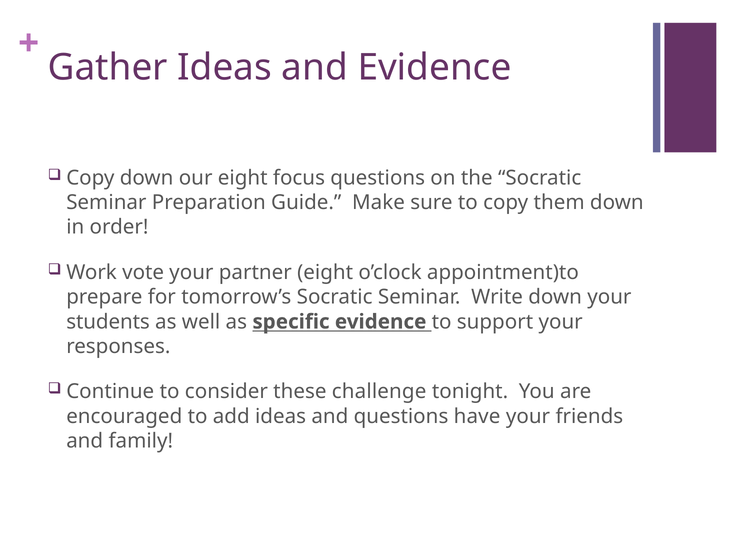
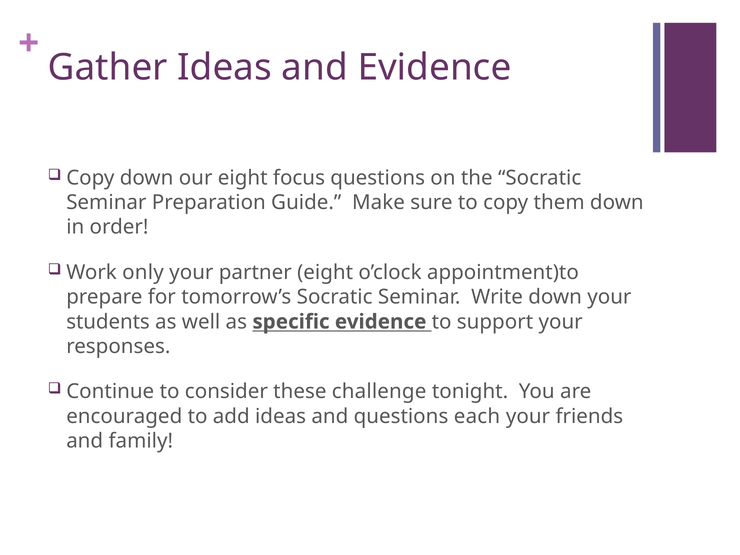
vote: vote -> only
have: have -> each
